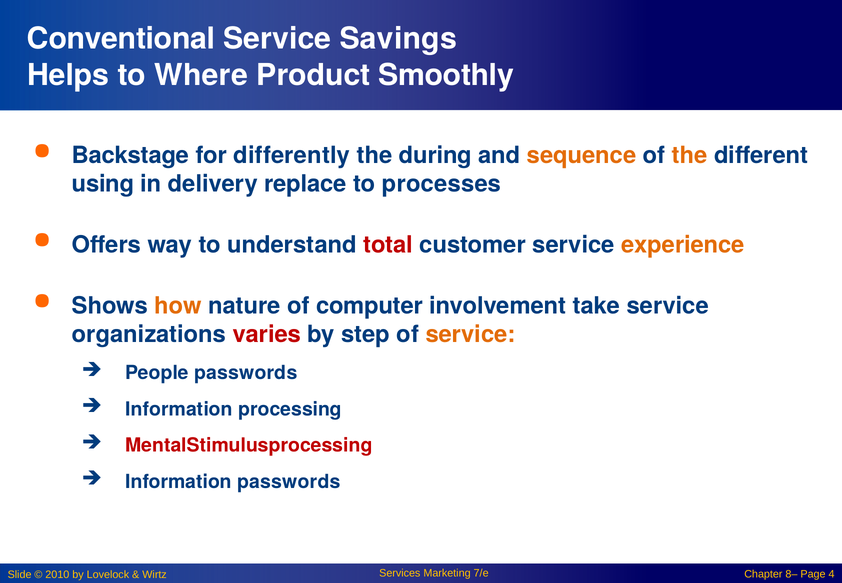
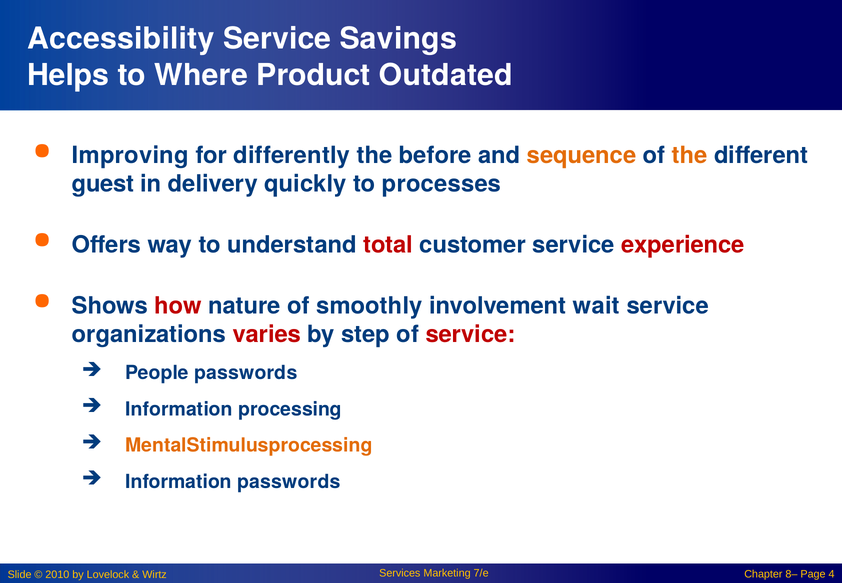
Conventional: Conventional -> Accessibility
Smoothly: Smoothly -> Outdated
Backstage: Backstage -> Improving
during: during -> before
using: using -> guest
replace: replace -> quickly
experience colour: orange -> red
how colour: orange -> red
computer: computer -> smoothly
take: take -> wait
service at (470, 334) colour: orange -> red
MentalStimulusprocessing colour: red -> orange
